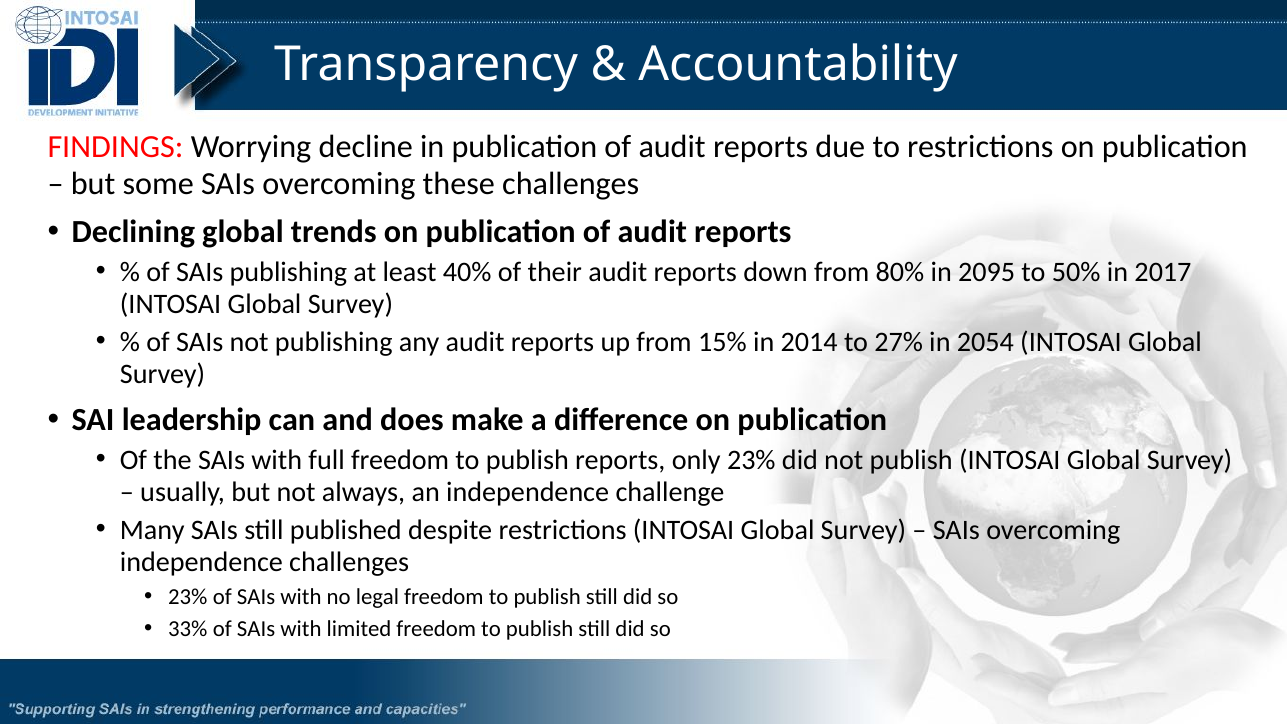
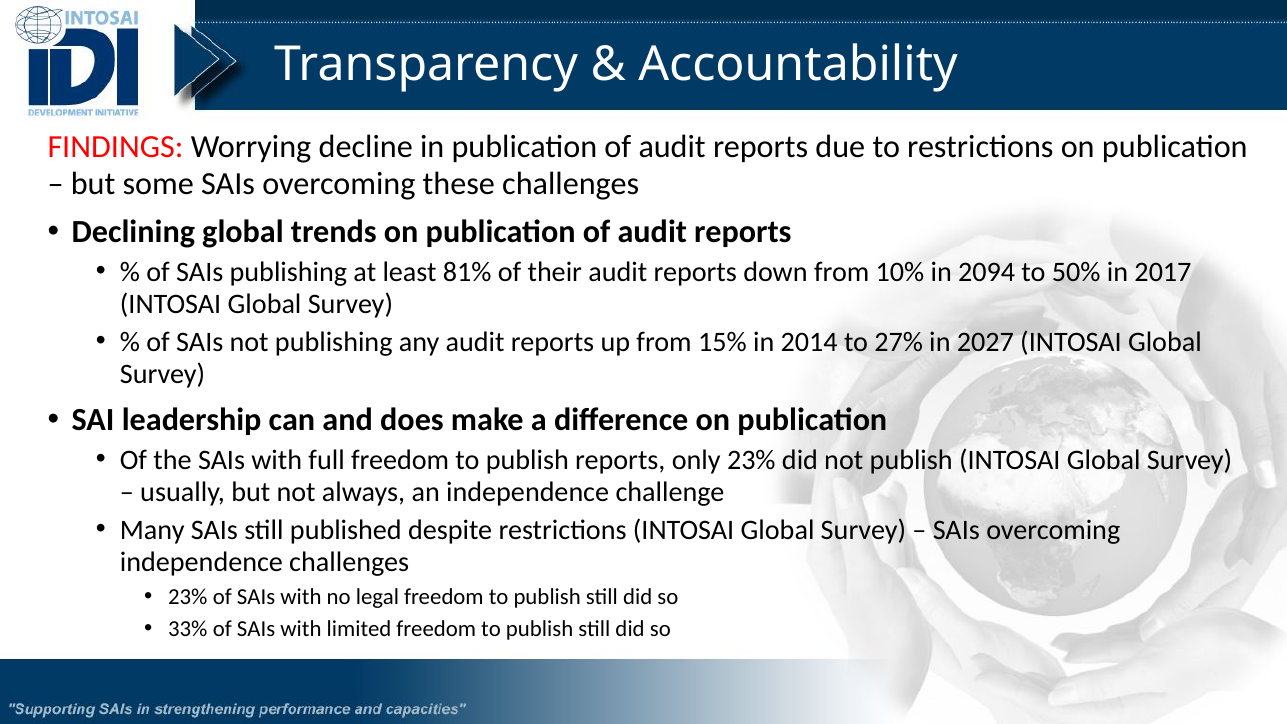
40%: 40% -> 81%
80%: 80% -> 10%
2095: 2095 -> 2094
2054: 2054 -> 2027
